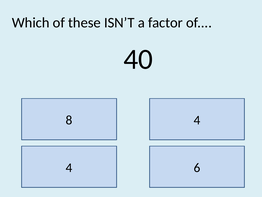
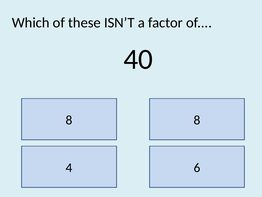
8 4: 4 -> 8
